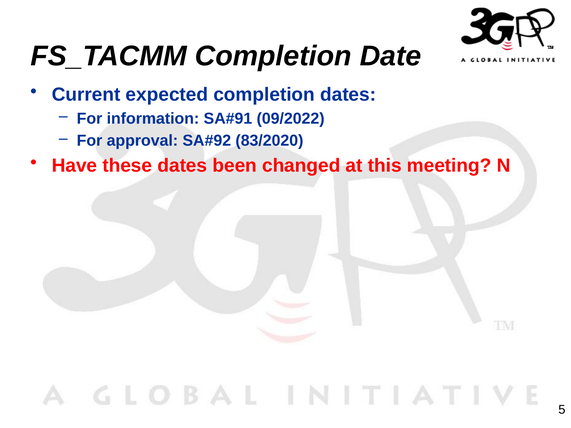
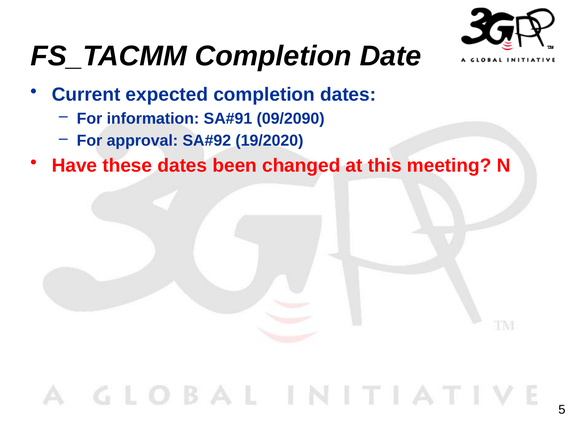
09/2022: 09/2022 -> 09/2090
83/2020: 83/2020 -> 19/2020
